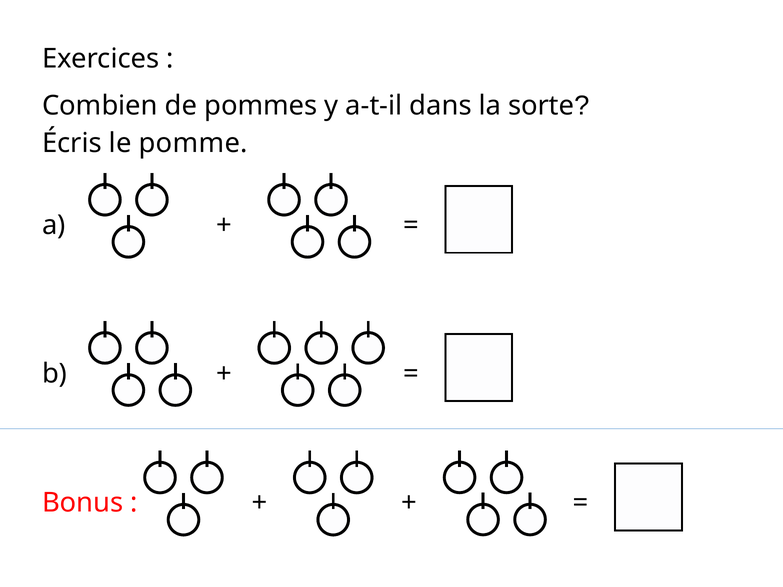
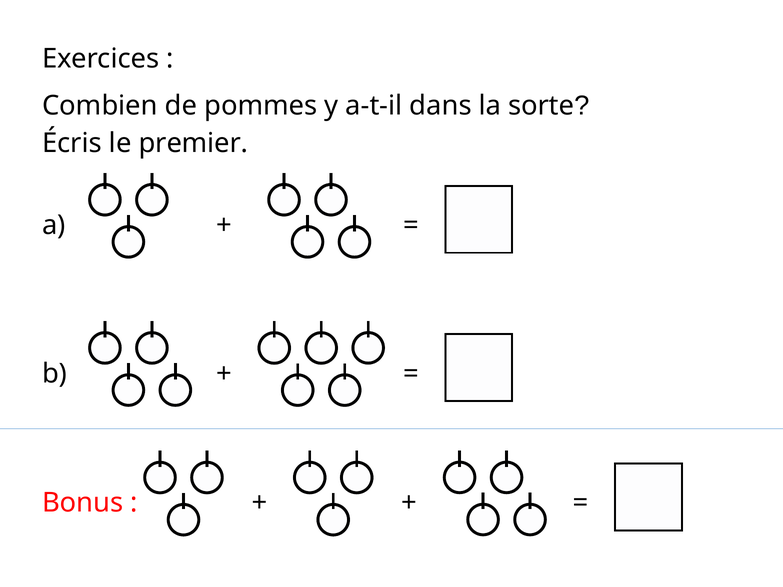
pomme: pomme -> premier
